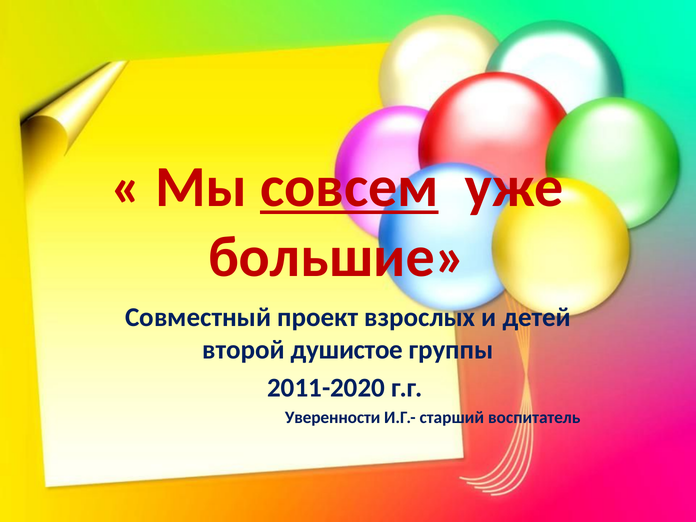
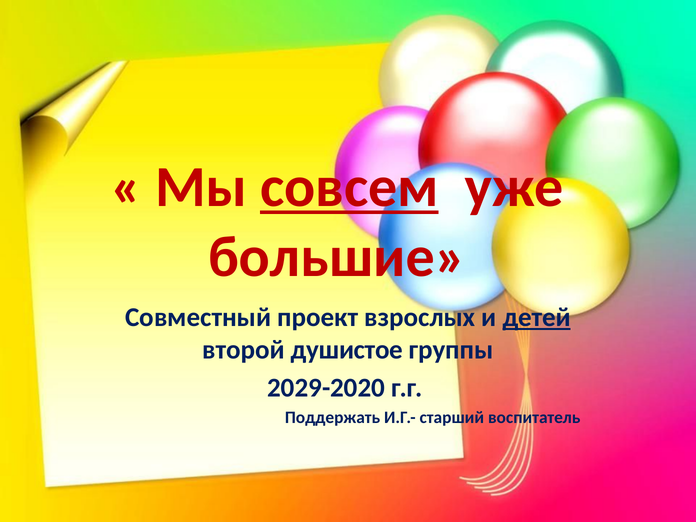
детей underline: none -> present
2011-2020: 2011-2020 -> 2029-2020
Уверенности: Уверенности -> Поддержать
